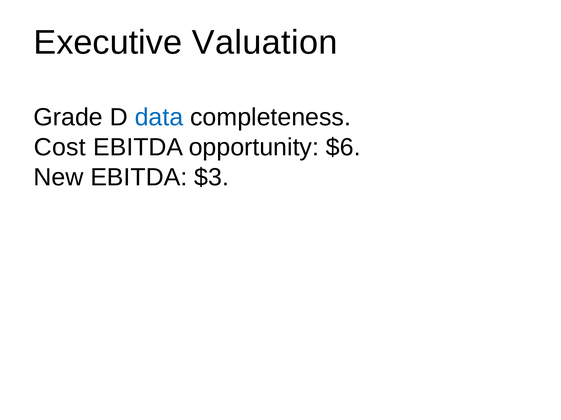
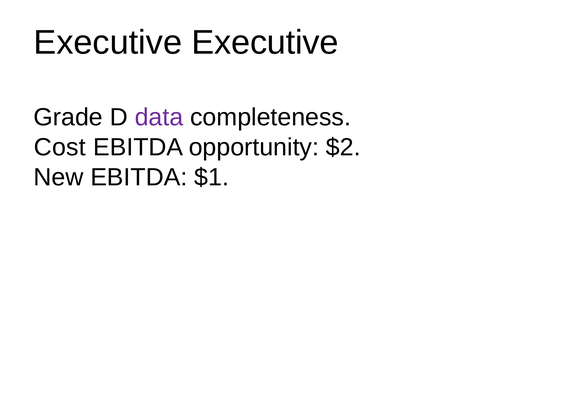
Executive Valuation: Valuation -> Executive
data colour: blue -> purple
$6: $6 -> $2
$3: $3 -> $1
